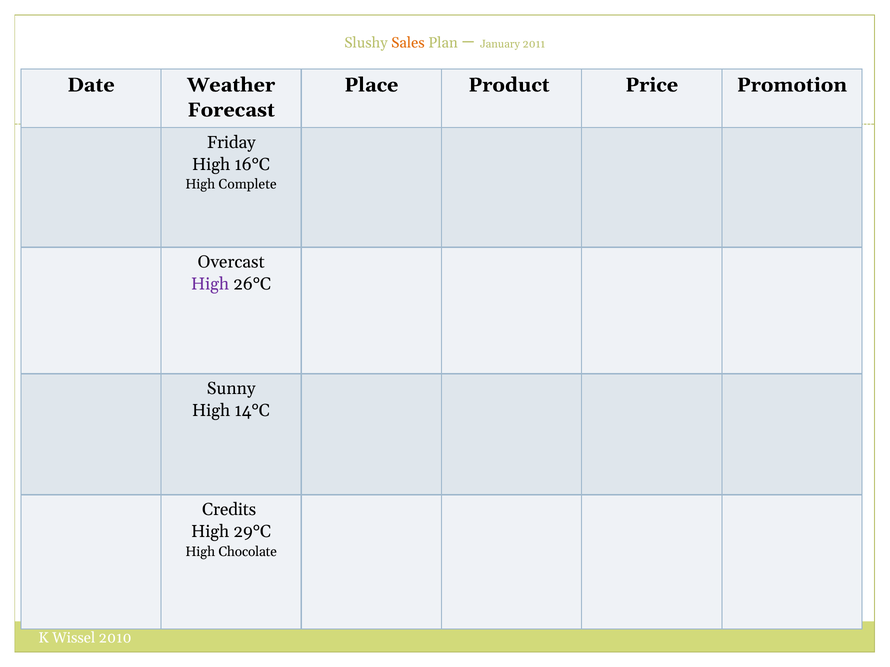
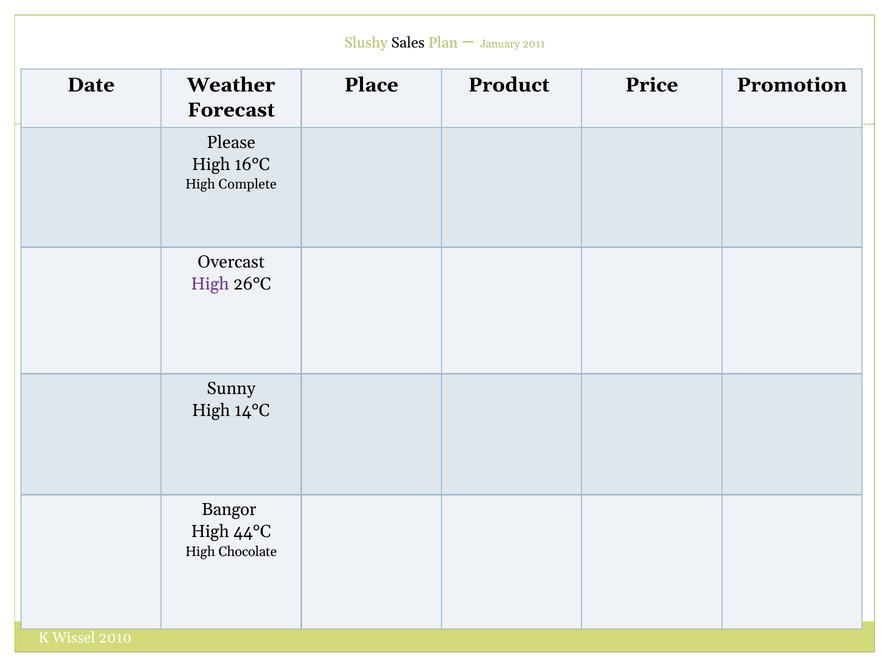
Sales colour: orange -> black
Friday: Friday -> Please
Credits: Credits -> Bangor
29°C: 29°C -> 44°C
